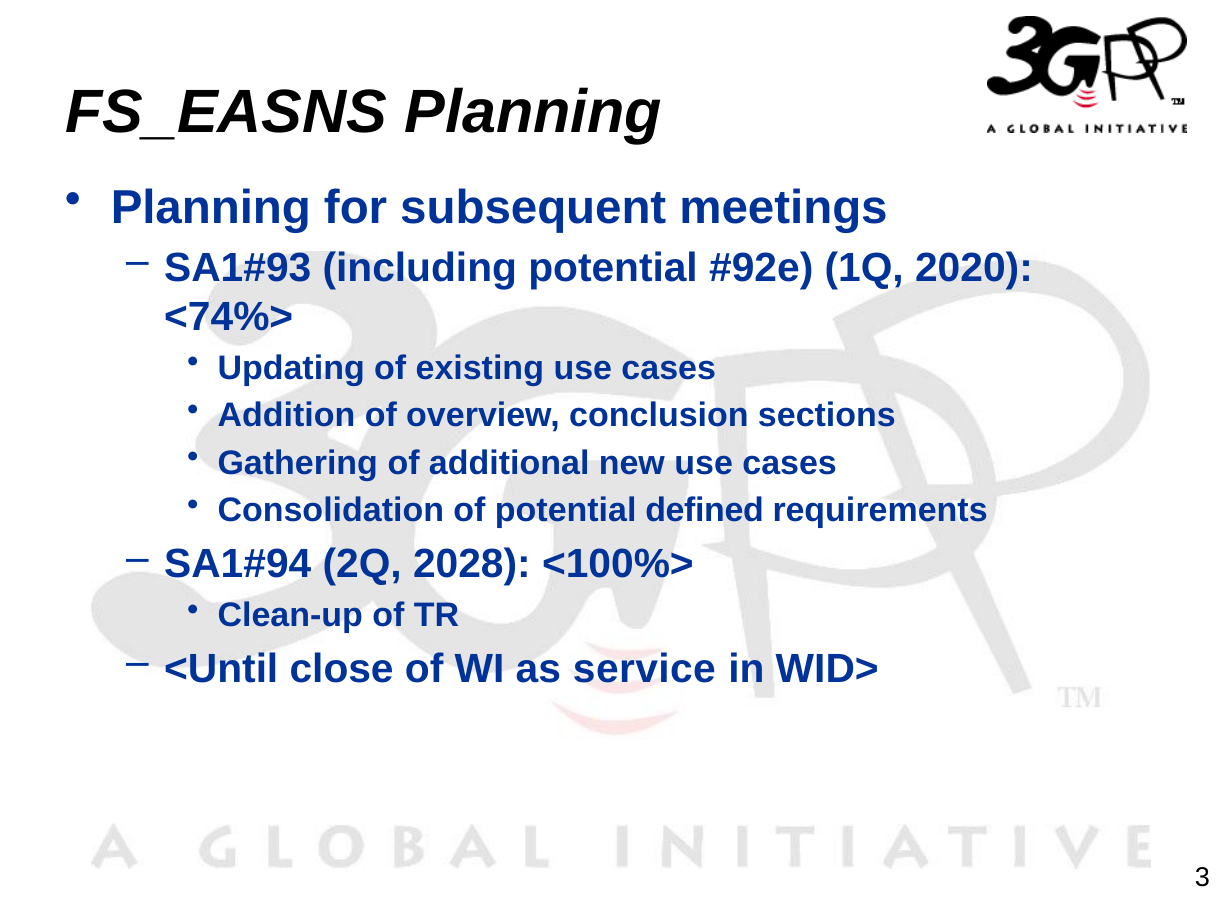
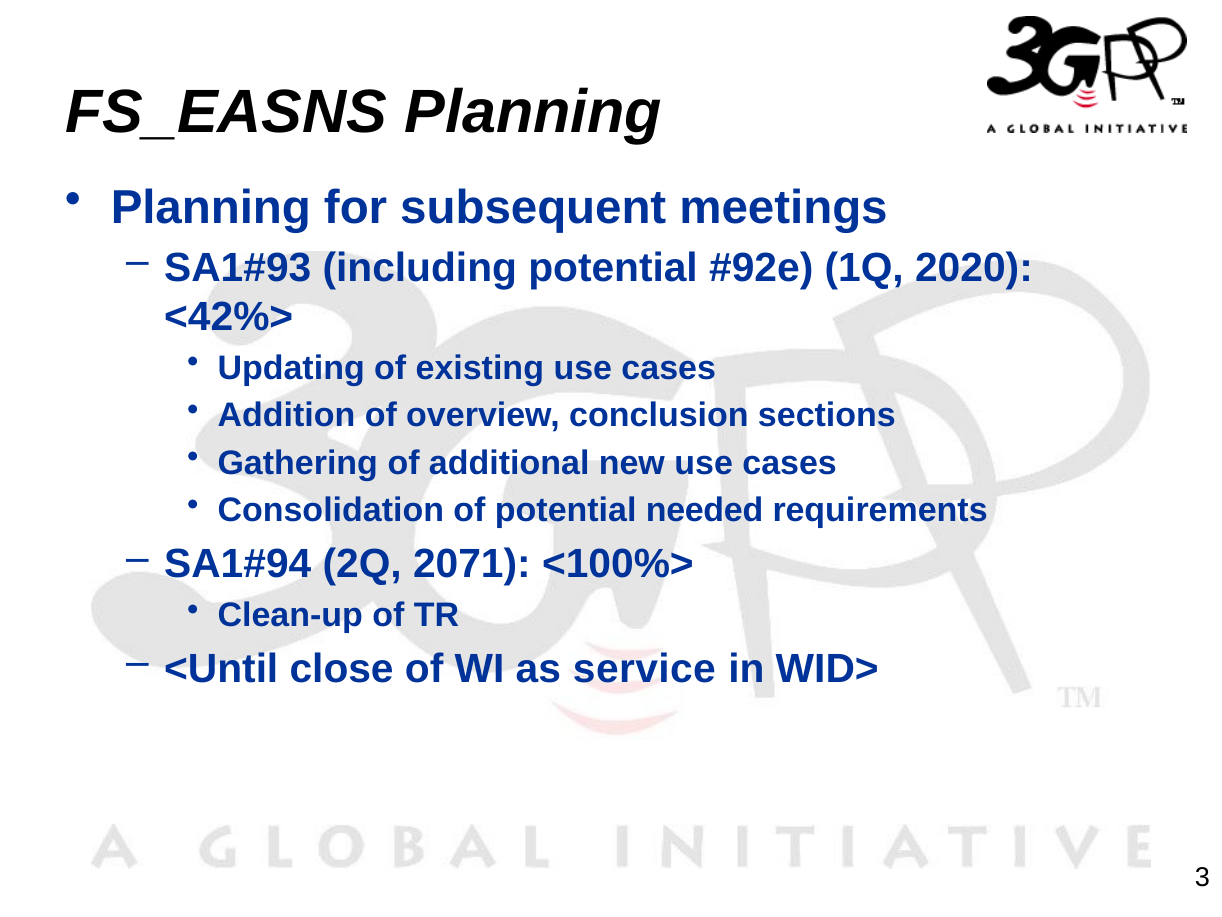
<74%>: <74%> -> <42%>
defined: defined -> needed
2028: 2028 -> 2071
